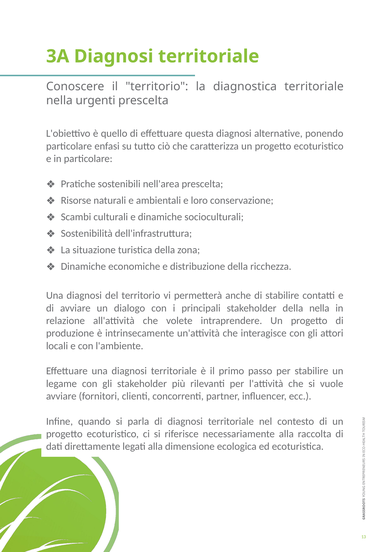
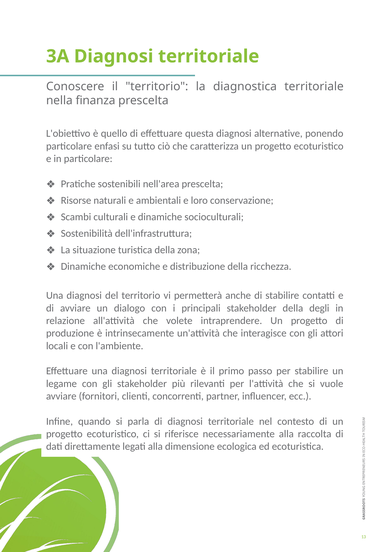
urgenti: urgenti -> finanza
della nella: nella -> degli
